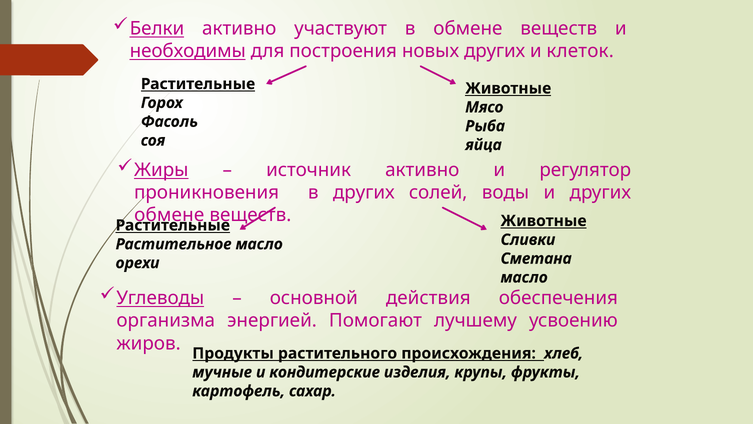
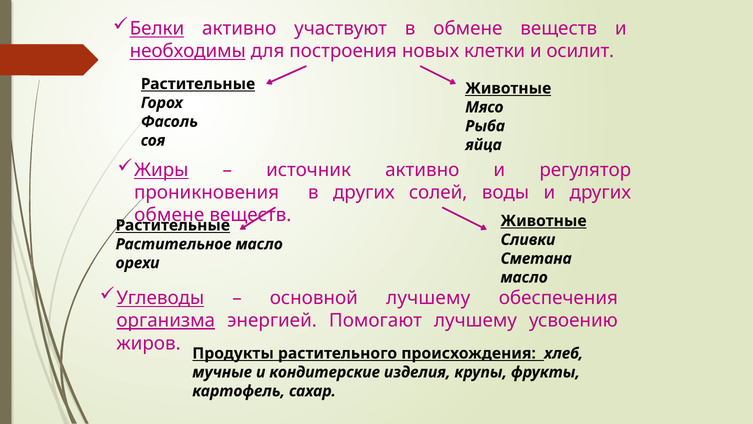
новых других: других -> клетки
клеток: клеток -> осилит
основной действия: действия -> лучшему
организма underline: none -> present
